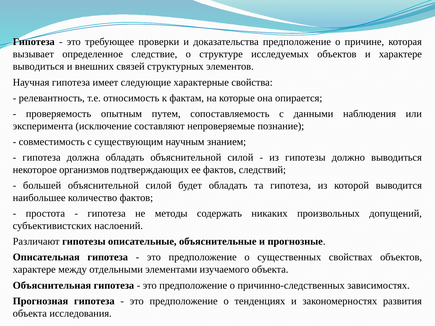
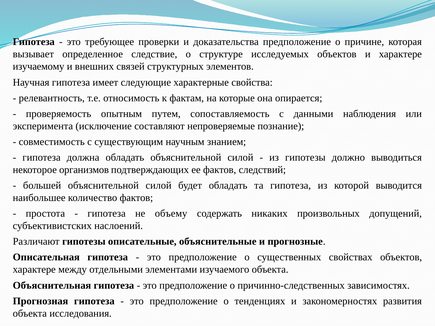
выводиться at (39, 67): выводиться -> изучаемому
методы: методы -> объему
